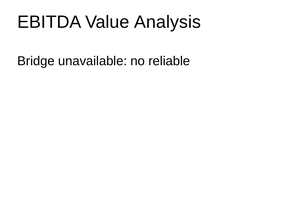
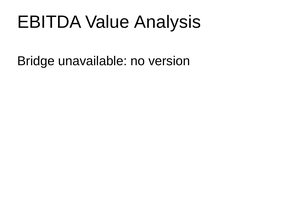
reliable: reliable -> version
